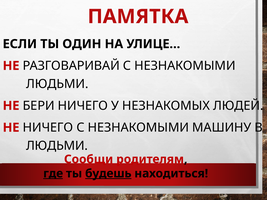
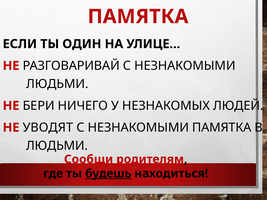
НЕ НИЧЕГО: НИЧЕГО -> УВОДЯТ
НЕЗНАКОМЫМИ МАШИНУ: МАШИНУ -> ПАМЯТКА
где underline: present -> none
